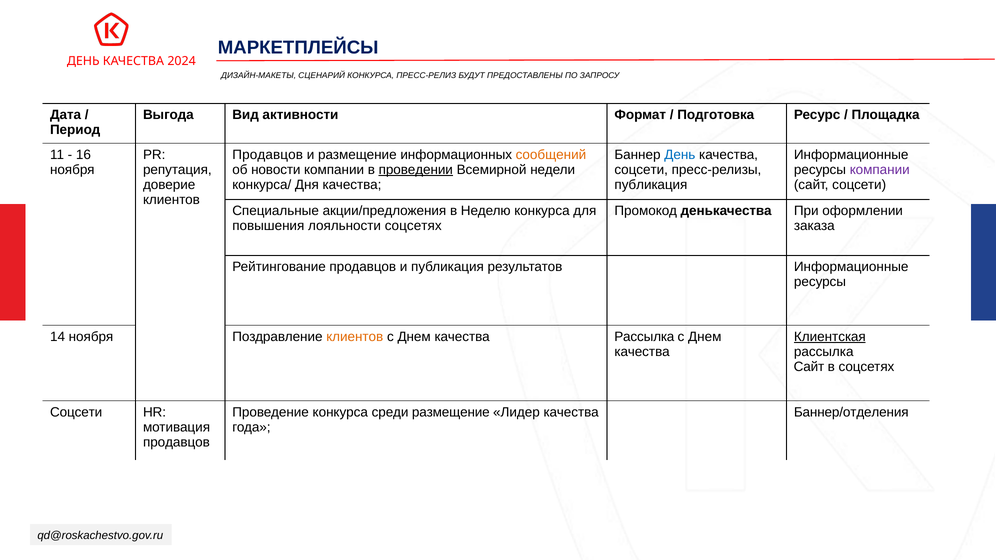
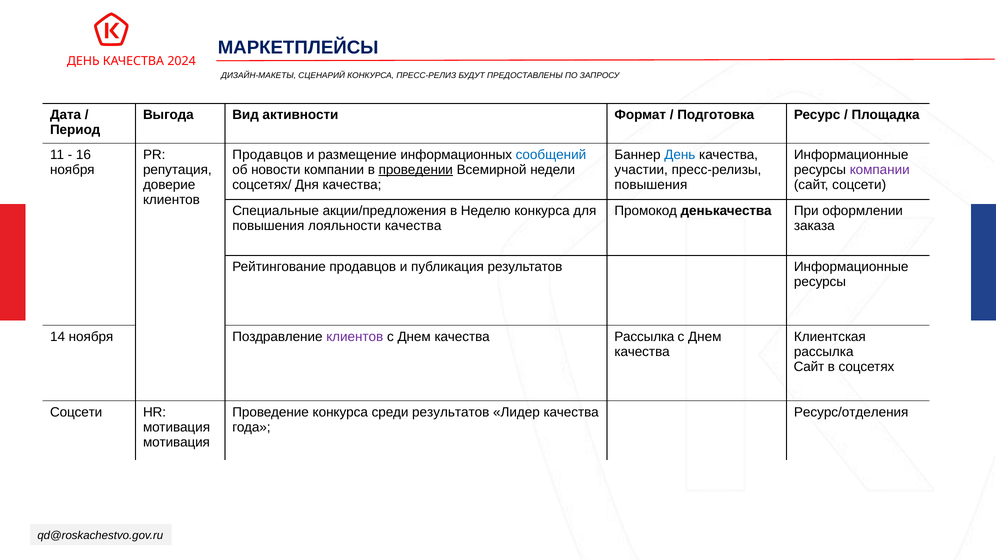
сообщений colour: orange -> blue
соцсети at (641, 170): соцсети -> участии
конкурса/: конкурса/ -> соцсетях/
публикация at (651, 185): публикация -> повышения
лояльности соцсетях: соцсетях -> качества
клиентов at (355, 337) colour: orange -> purple
Клиентская underline: present -> none
среди размещение: размещение -> результатов
Баннер/отделения: Баннер/отделения -> Ресурс/отделения
продавцов at (176, 443): продавцов -> мотивация
